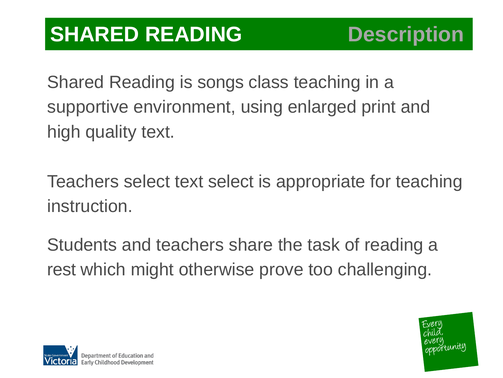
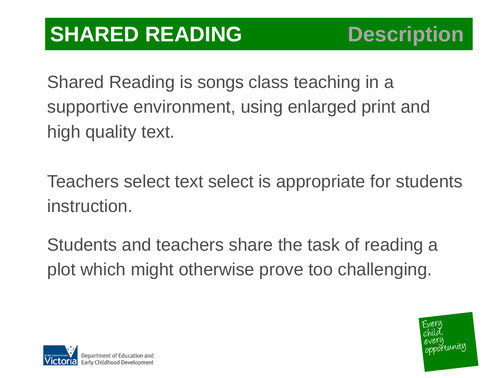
for teaching: teaching -> students
rest: rest -> plot
